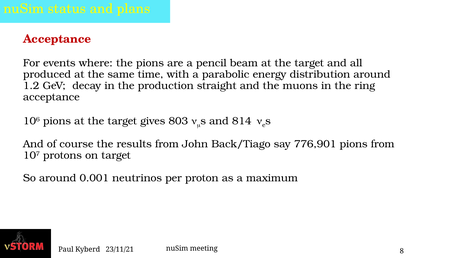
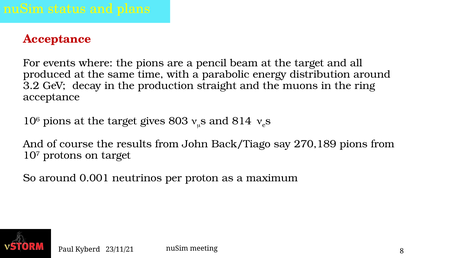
1.2: 1.2 -> 3.2
776,901: 776,901 -> 270,189
